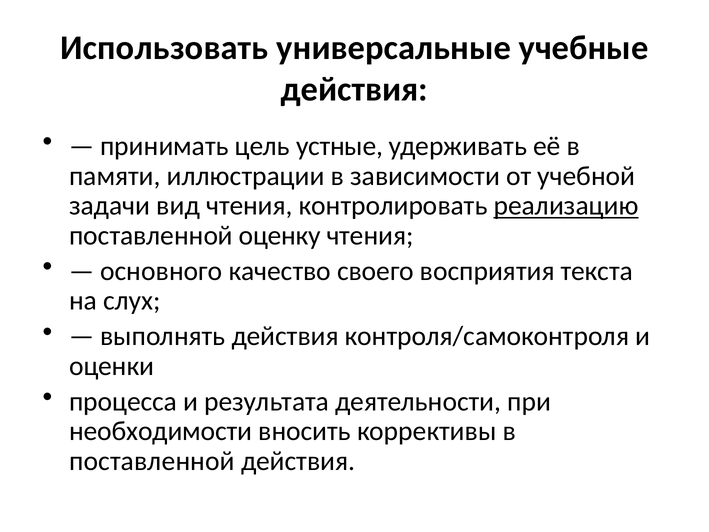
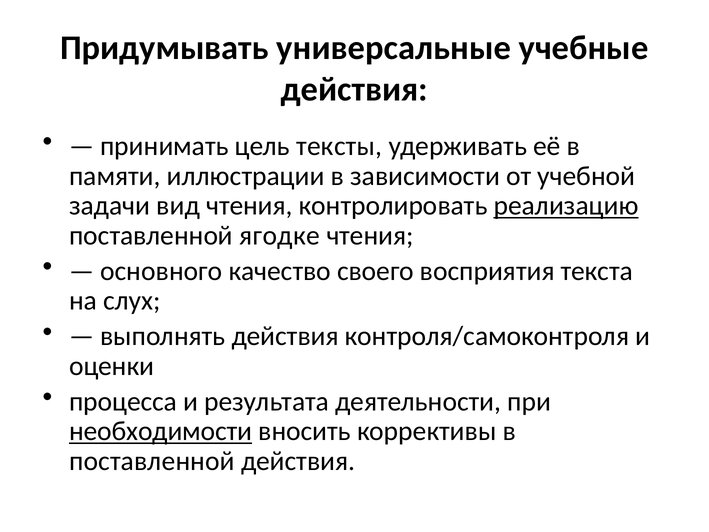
Использовать: Использовать -> Придумывать
устные: устные -> тексты
оценку: оценку -> ягодке
необходимости underline: none -> present
